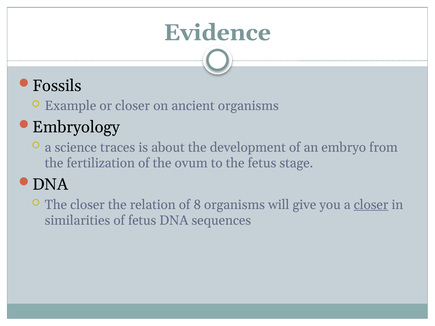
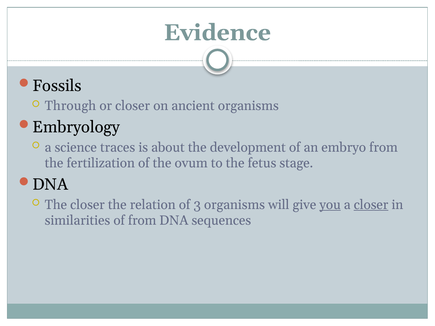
Example: Example -> Through
8: 8 -> 3
you underline: none -> present
of fetus: fetus -> from
